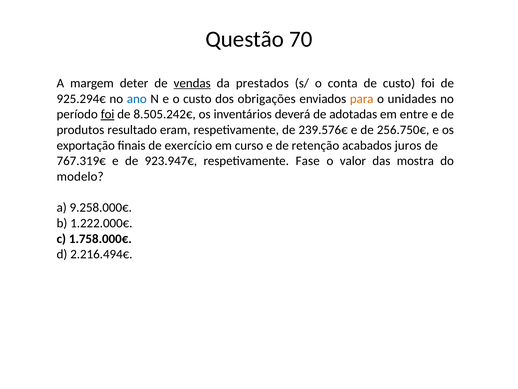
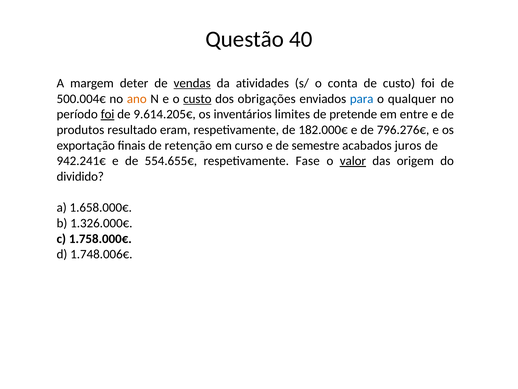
70: 70 -> 40
prestados: prestados -> atividades
925.294€: 925.294€ -> 500.004€
ano colour: blue -> orange
custo at (197, 99) underline: none -> present
para colour: orange -> blue
unidades: unidades -> qualquer
8.505.242€: 8.505.242€ -> 9.614.205€
deverá: deverá -> limites
adotadas: adotadas -> pretende
239.576€: 239.576€ -> 182.000€
256.750€: 256.750€ -> 796.276€
exercício: exercício -> retenção
retenção: retenção -> semestre
767.319€: 767.319€ -> 942.241€
923.947€: 923.947€ -> 554.655€
valor underline: none -> present
mostra: mostra -> origem
modelo: modelo -> dividido
9.258.000€: 9.258.000€ -> 1.658.000€
1.222.000€: 1.222.000€ -> 1.326.000€
2.216.494€: 2.216.494€ -> 1.748.006€
